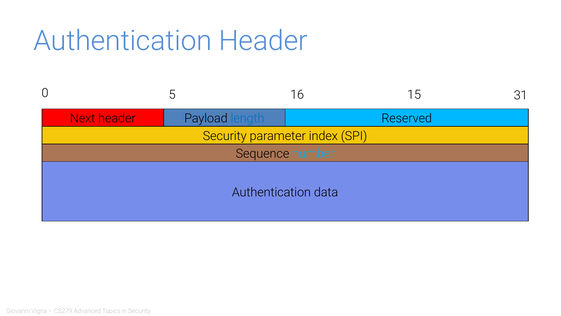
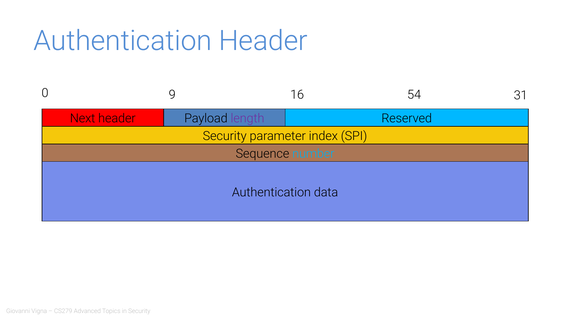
5: 5 -> 9
15: 15 -> 54
length colour: blue -> purple
